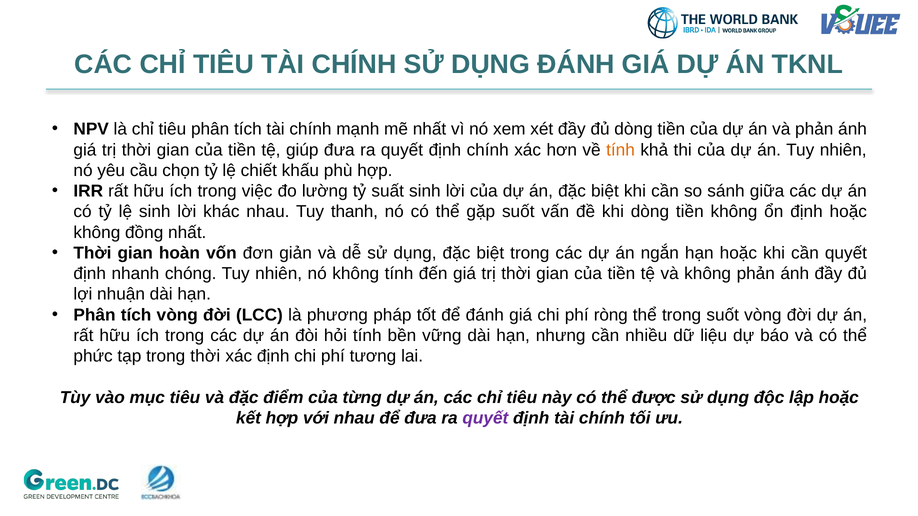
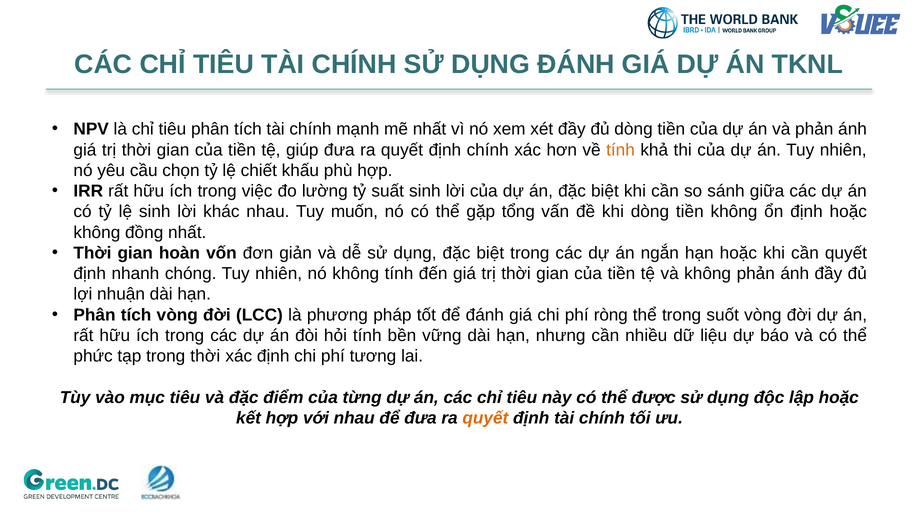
thanh: thanh -> muốn
gặp suốt: suốt -> tổng
quyết at (485, 418) colour: purple -> orange
